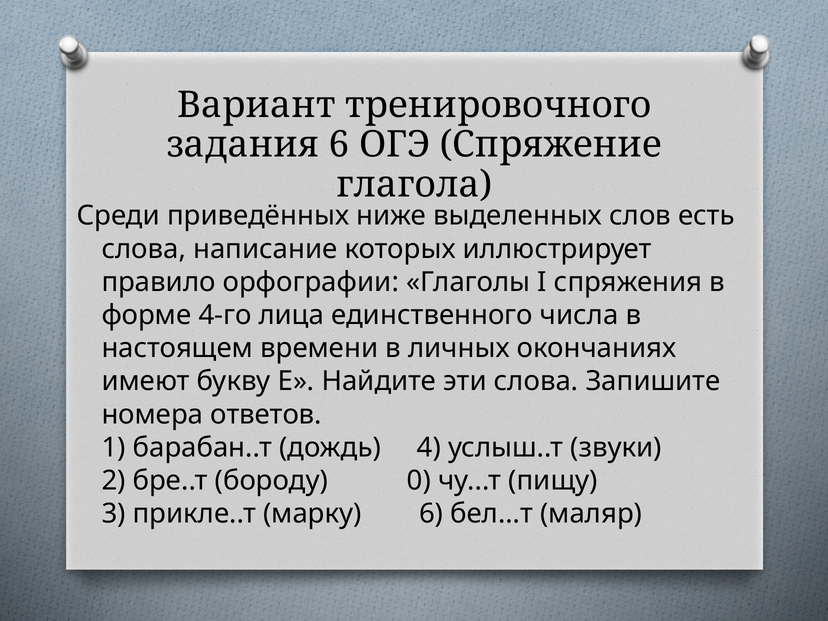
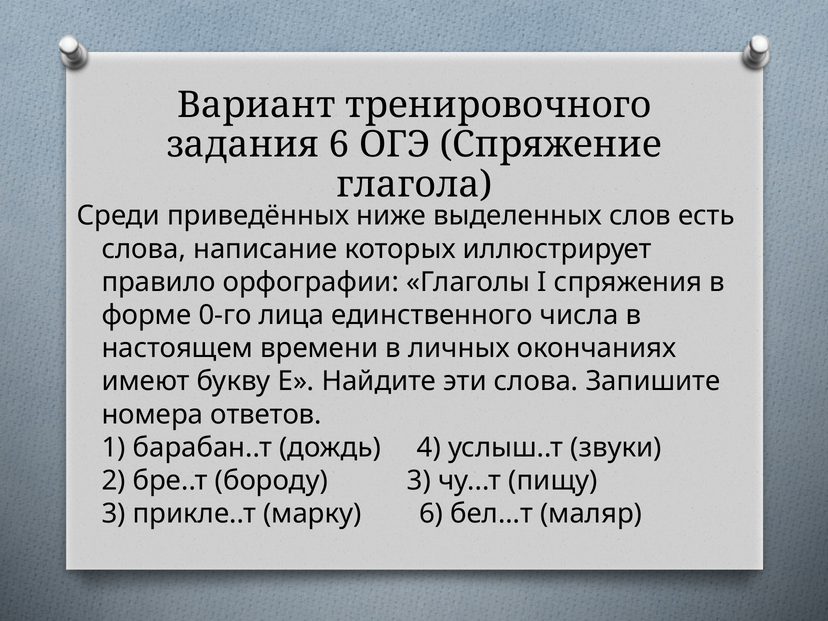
4-го: 4-го -> 0-го
бороду 0: 0 -> 3
